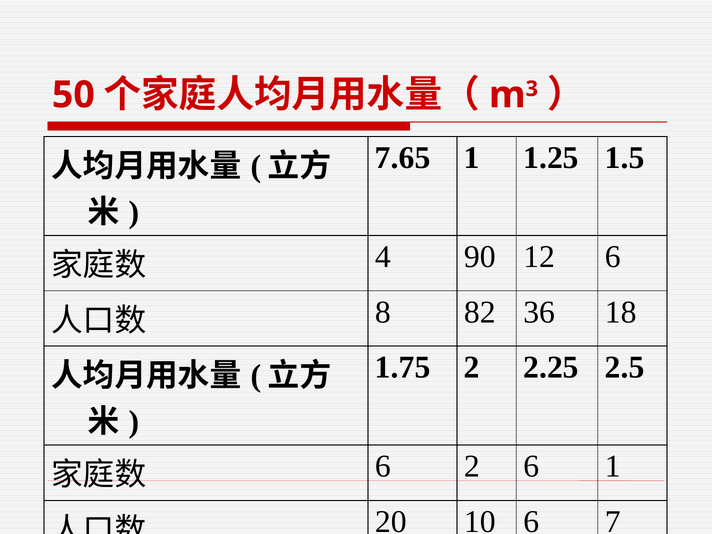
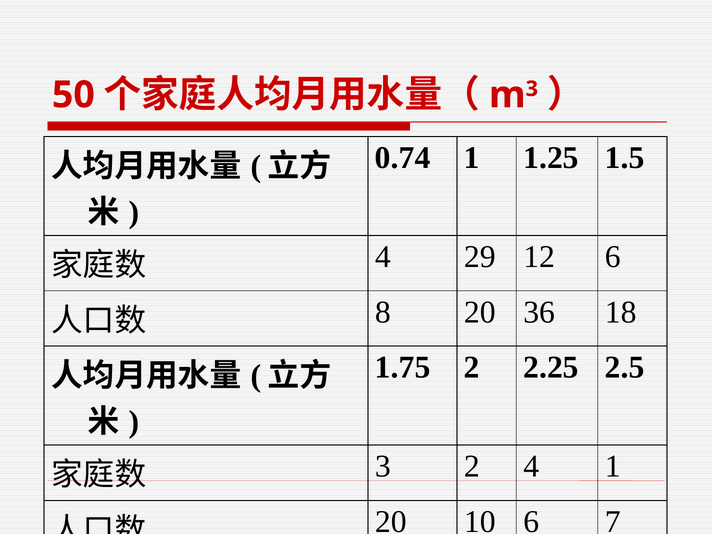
7.65: 7.65 -> 0.74
90: 90 -> 29
8 82: 82 -> 20
6 at (383, 467): 6 -> 3
2 6: 6 -> 4
